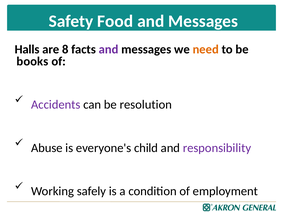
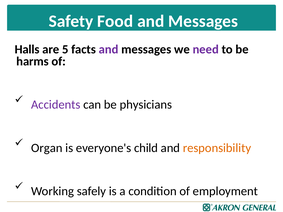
8: 8 -> 5
need colour: orange -> purple
books: books -> harms
resolution: resolution -> physicians
Abuse: Abuse -> Organ
responsibility colour: purple -> orange
